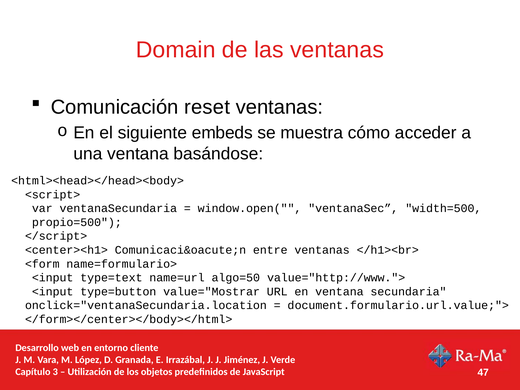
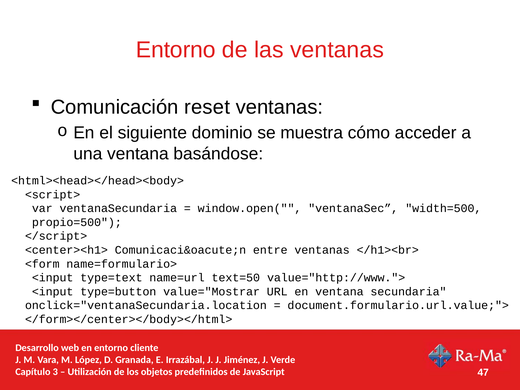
Domain at (176, 50): Domain -> Entorno
embeds: embeds -> dominio
algo=50: algo=50 -> text=50
